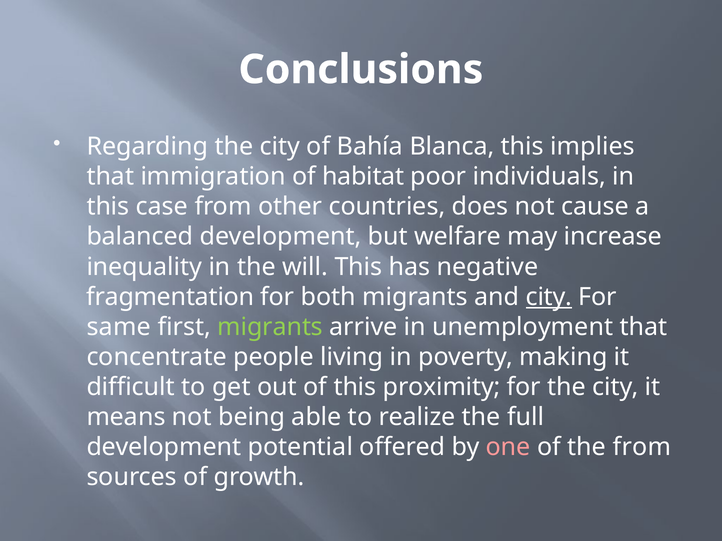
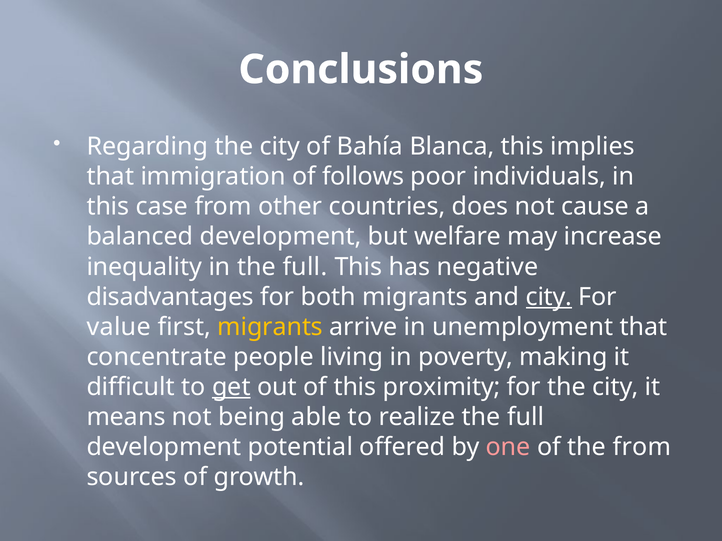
habitat: habitat -> follows
in the will: will -> full
fragmentation: fragmentation -> disadvantages
same: same -> value
migrants at (270, 327) colour: light green -> yellow
get underline: none -> present
